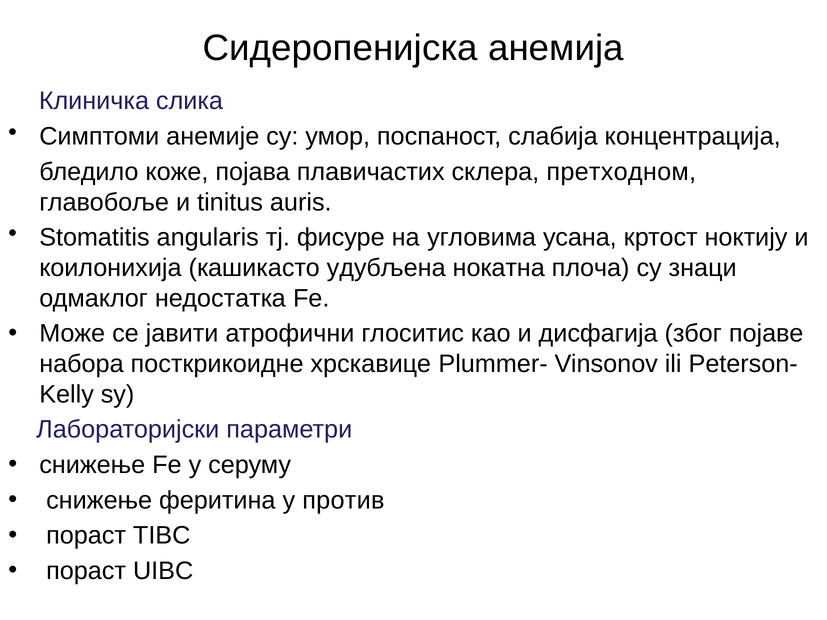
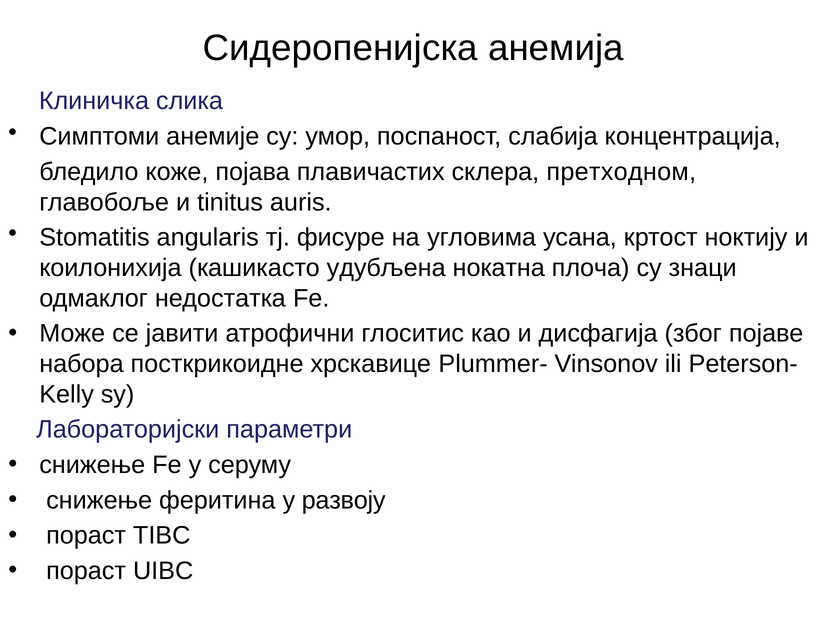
против: против -> рaзвоју
